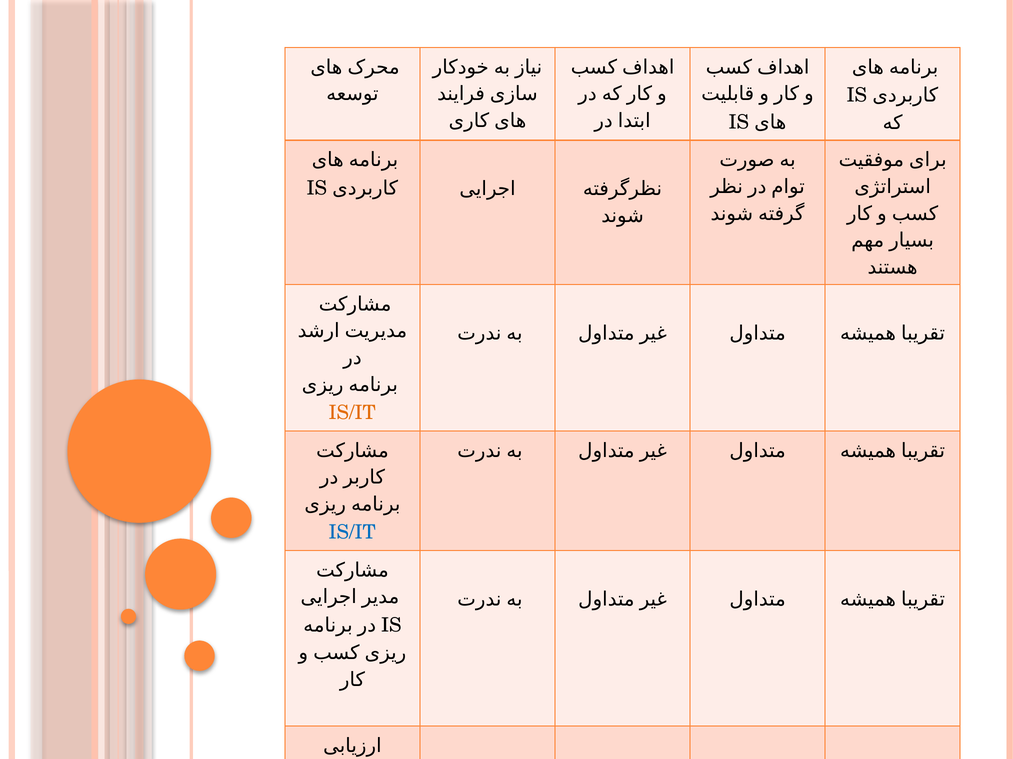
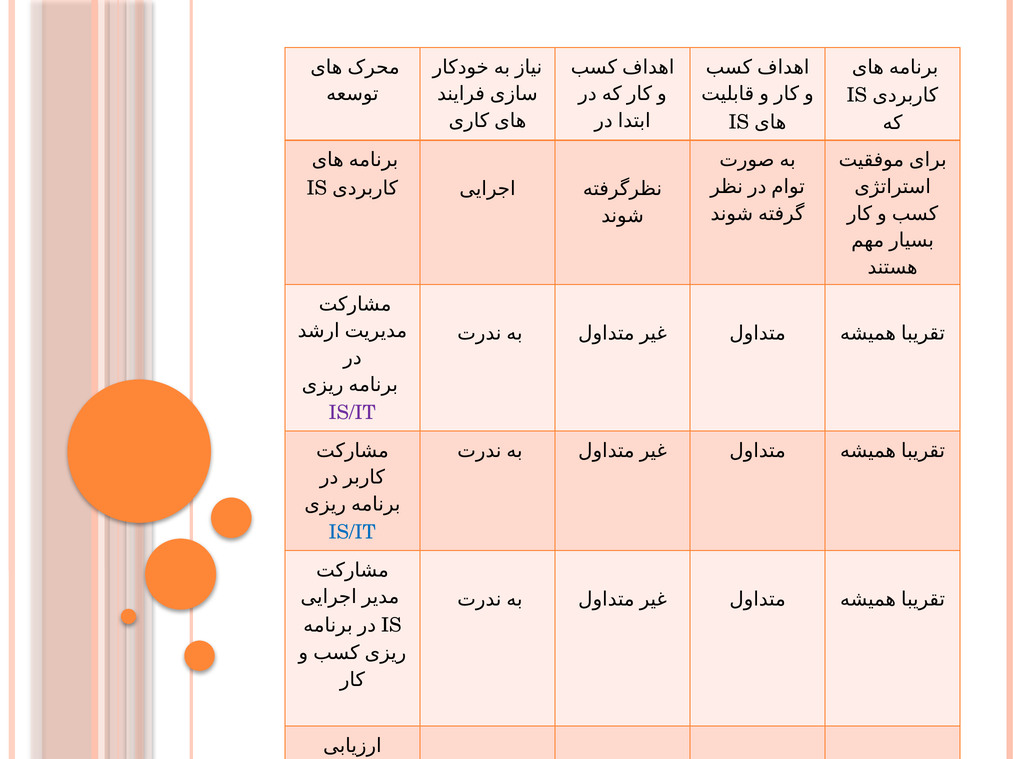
IS/IT at (352, 413) colour: orange -> purple
